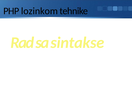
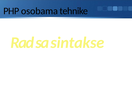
lozinkom: lozinkom -> osobama
